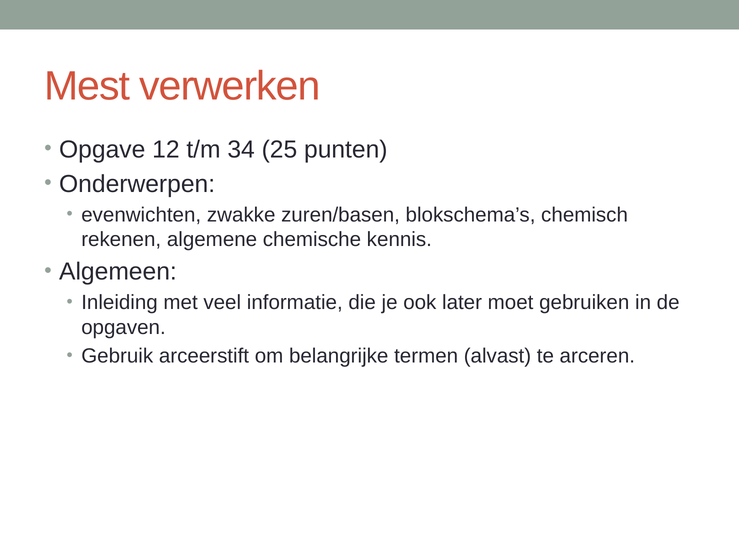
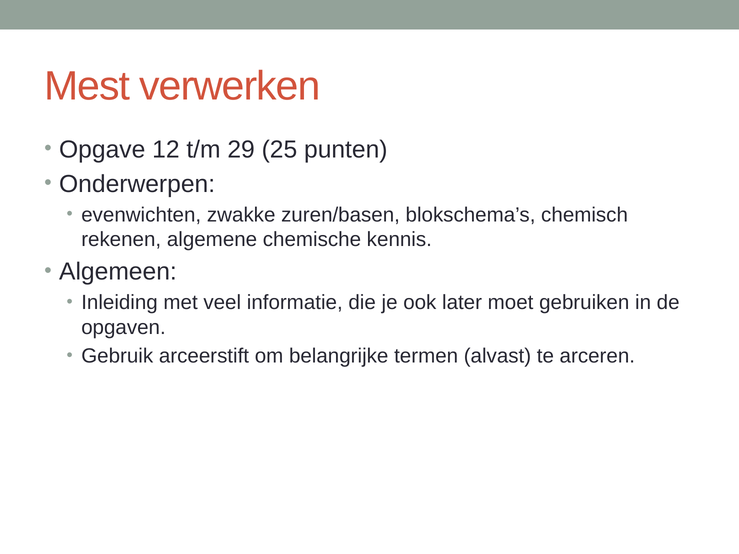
34: 34 -> 29
